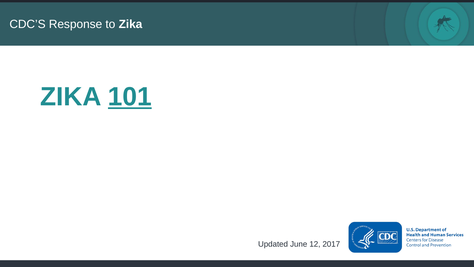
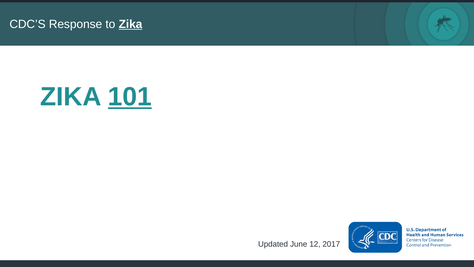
Zika at (131, 24) underline: none -> present
